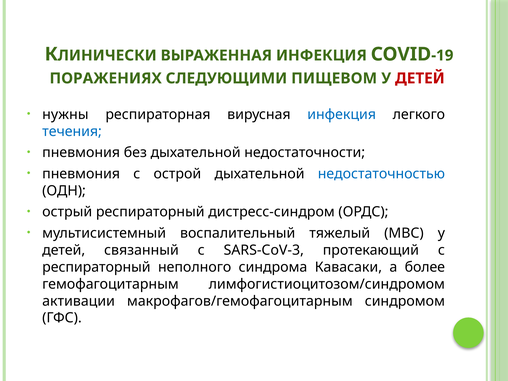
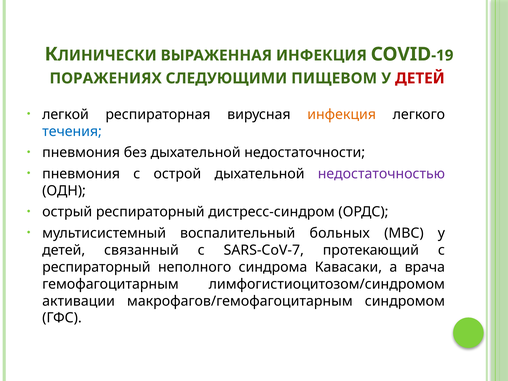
нужны: нужны -> легкой
инфекция at (342, 114) colour: blue -> orange
недостаточностью colour: blue -> purple
тяжелый: тяжелый -> больных
SARS-CoV-3: SARS-CoV-3 -> SARS-CoV-7
более: более -> врача
